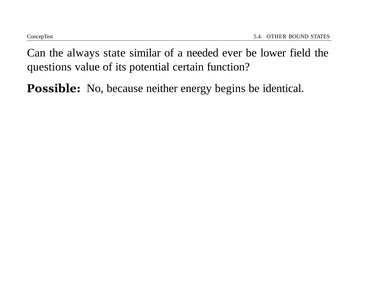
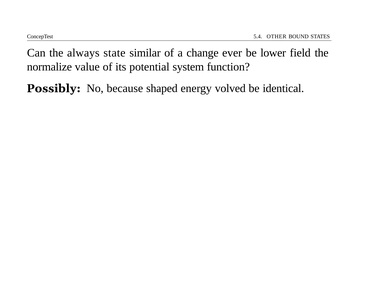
needed: needed -> change
questions: questions -> normalize
certain: certain -> system
Possible: Possible -> Possibly
neither: neither -> shaped
begins: begins -> volved
